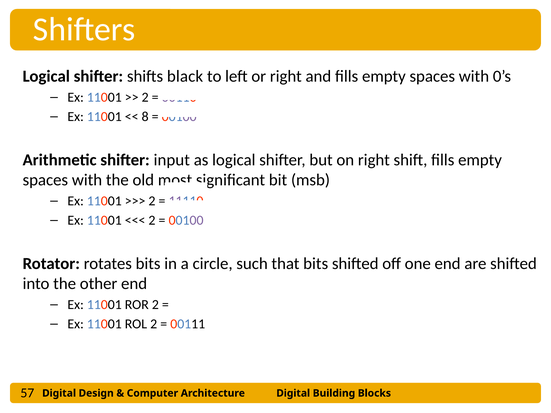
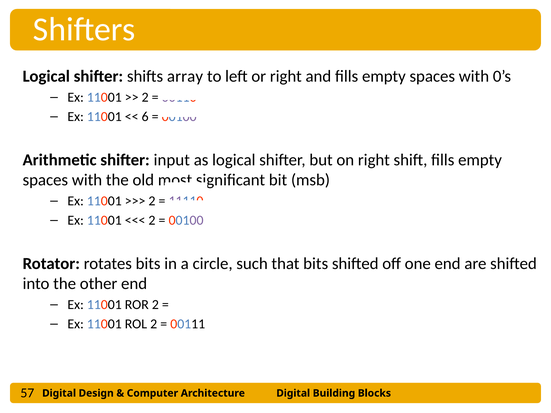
black: black -> array
8: 8 -> 6
